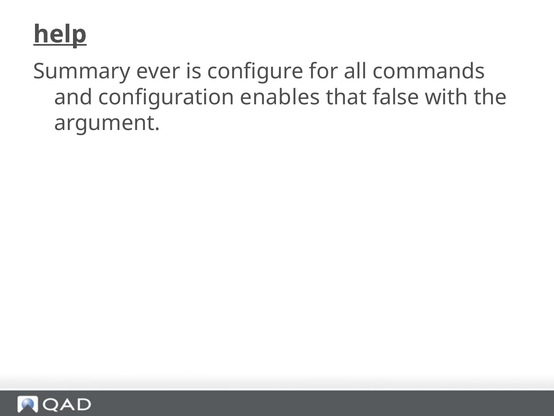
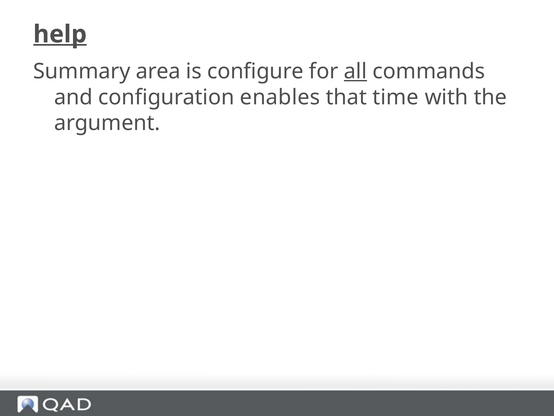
ever: ever -> area
all underline: none -> present
false: false -> time
